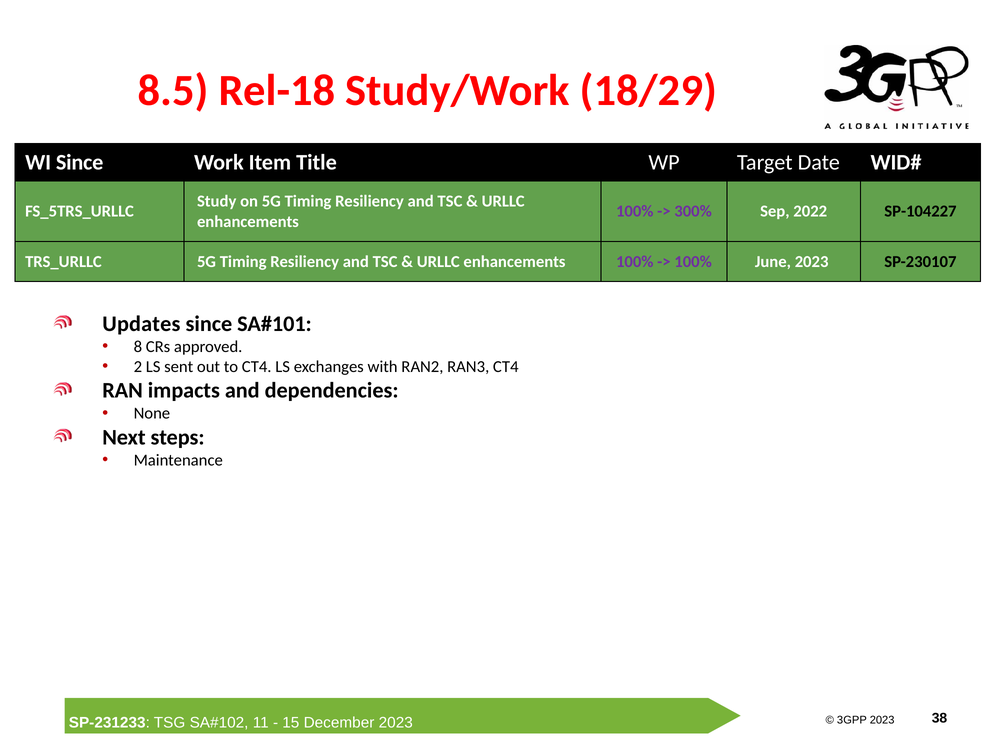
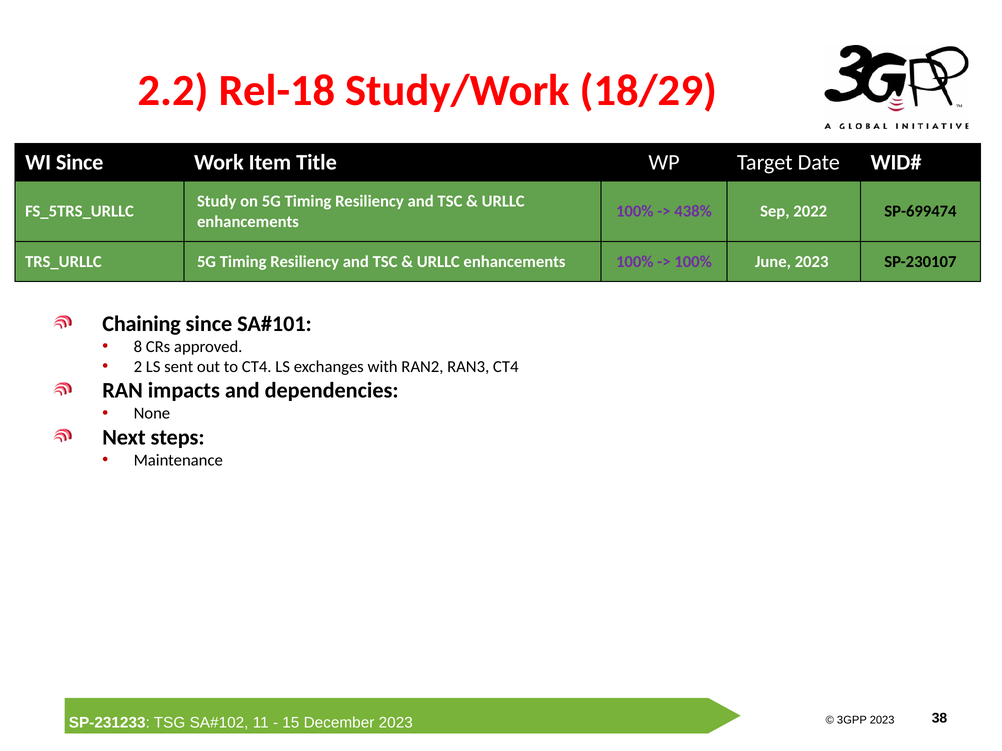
8.5: 8.5 -> 2.2
300%: 300% -> 438%
SP-104227: SP-104227 -> SP-699474
Updates: Updates -> Chaining
